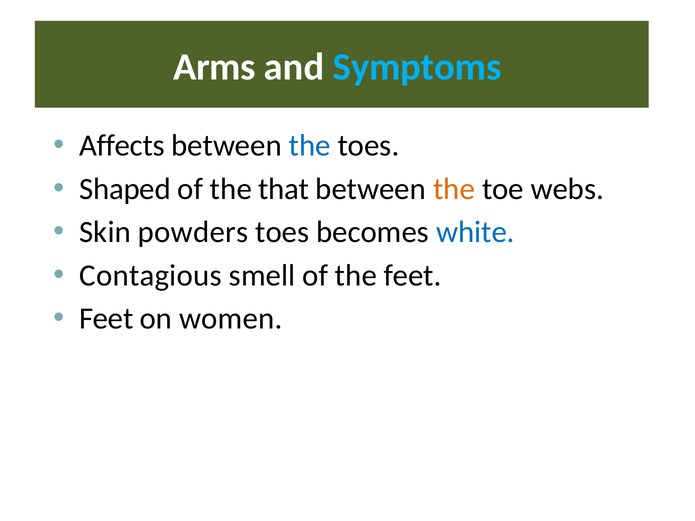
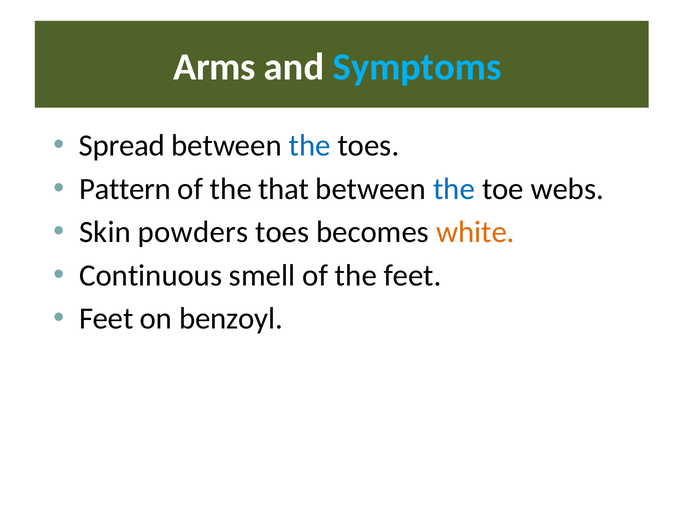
Affects: Affects -> Spread
Shaped: Shaped -> Pattern
the at (454, 189) colour: orange -> blue
white colour: blue -> orange
Contagious: Contagious -> Continuous
women: women -> benzoyl
